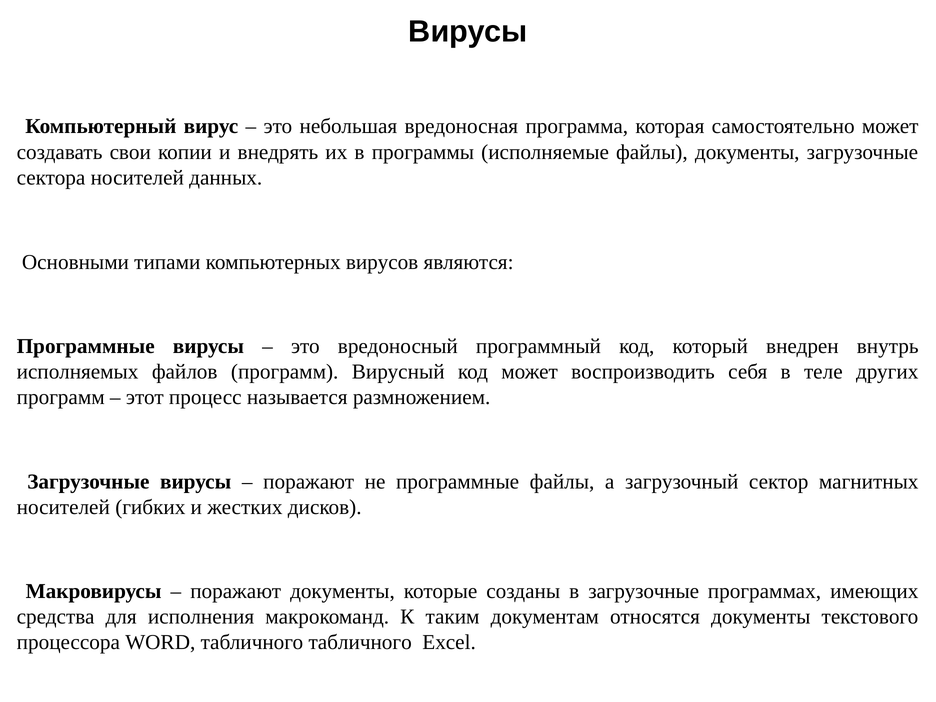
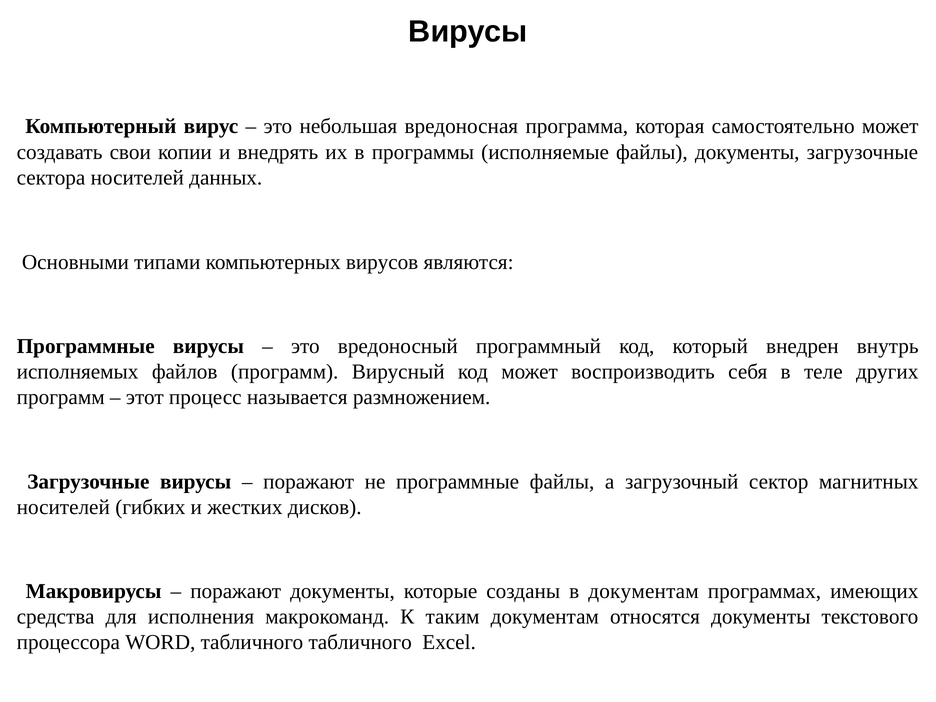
в загрузочные: загрузочные -> документам
